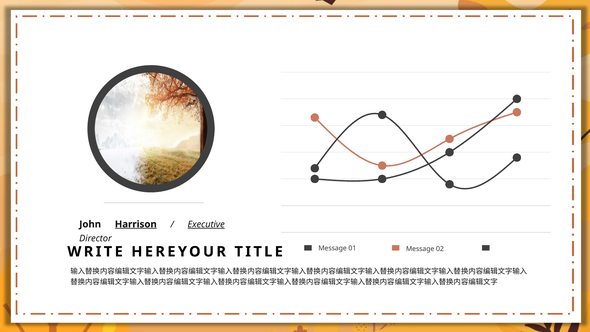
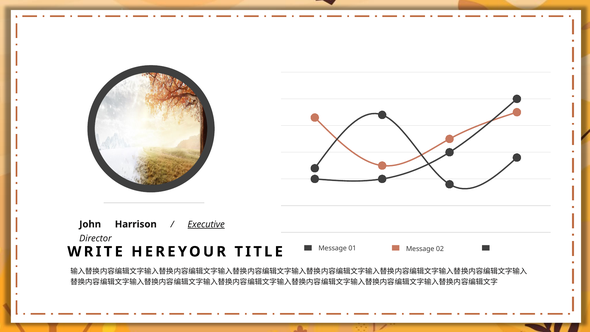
Harrison underline: present -> none
